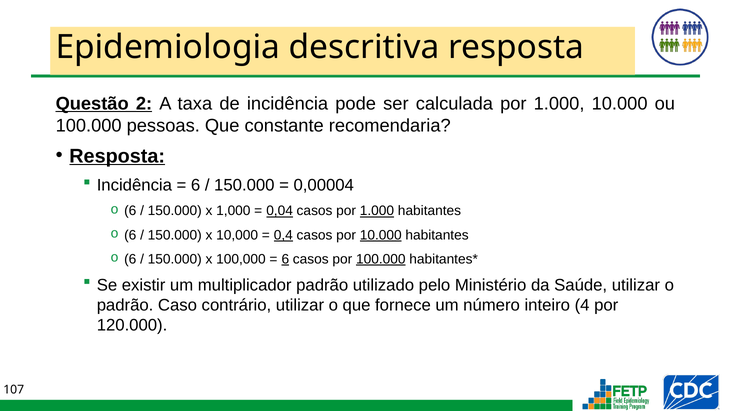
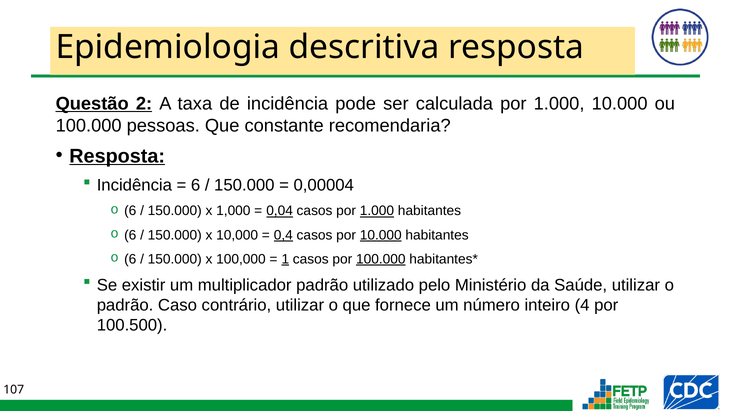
6 at (285, 259): 6 -> 1
120.000: 120.000 -> 100.500
